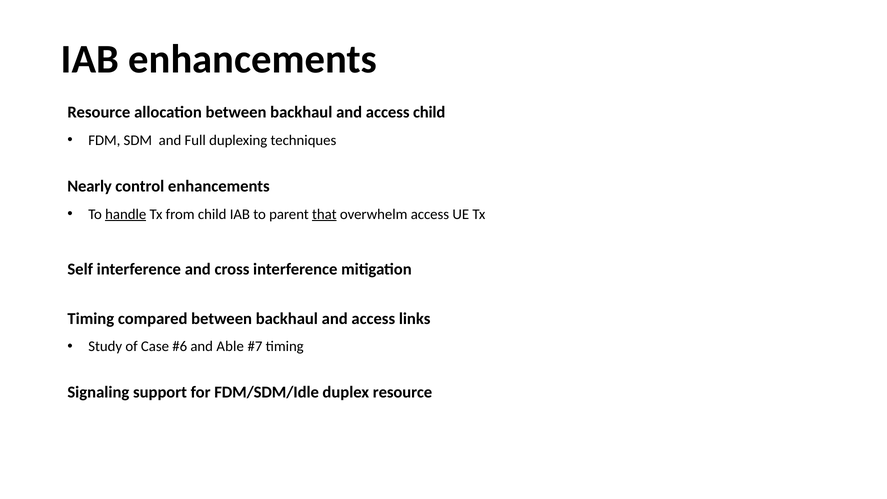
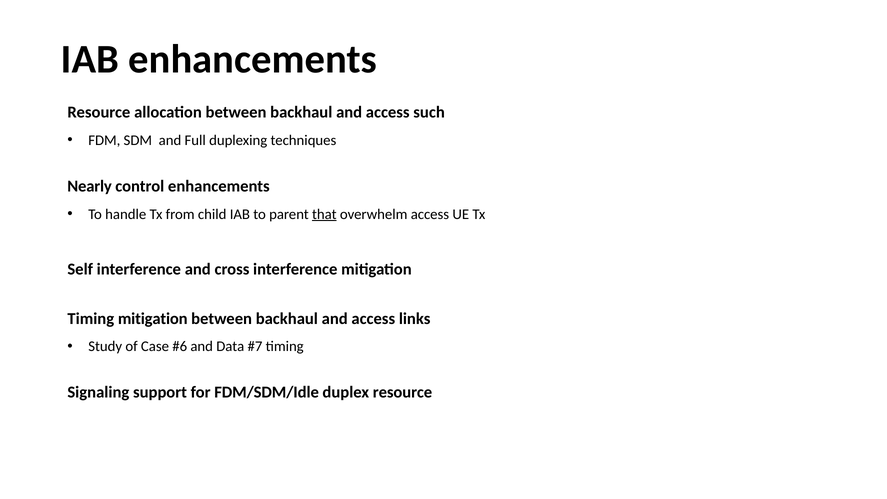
access child: child -> such
handle underline: present -> none
Timing compared: compared -> mitigation
Able: Able -> Data
